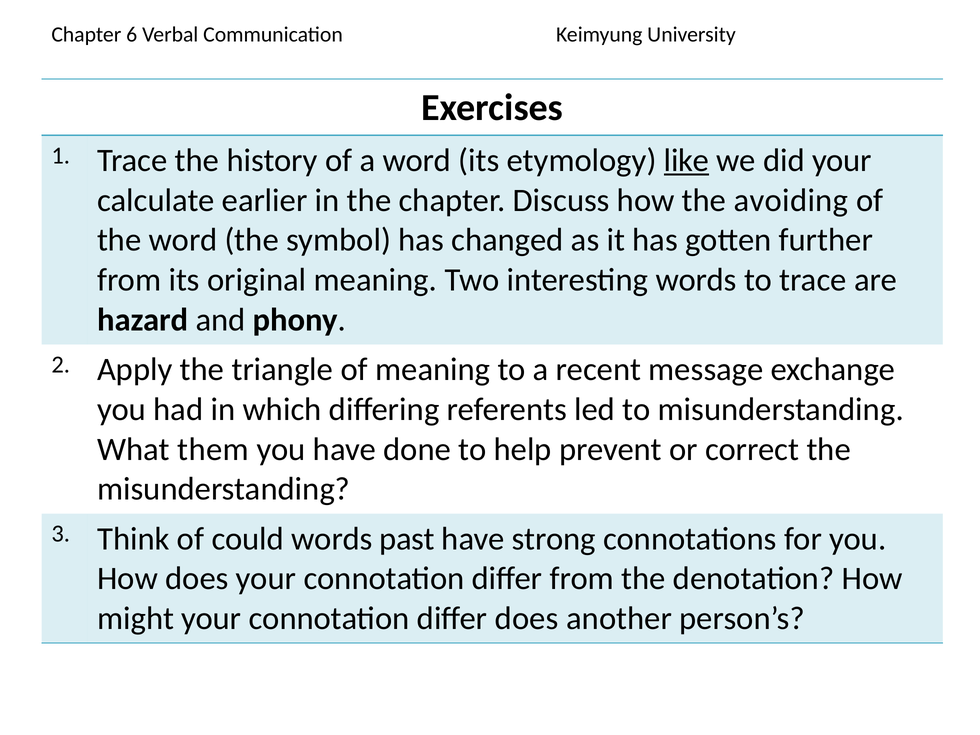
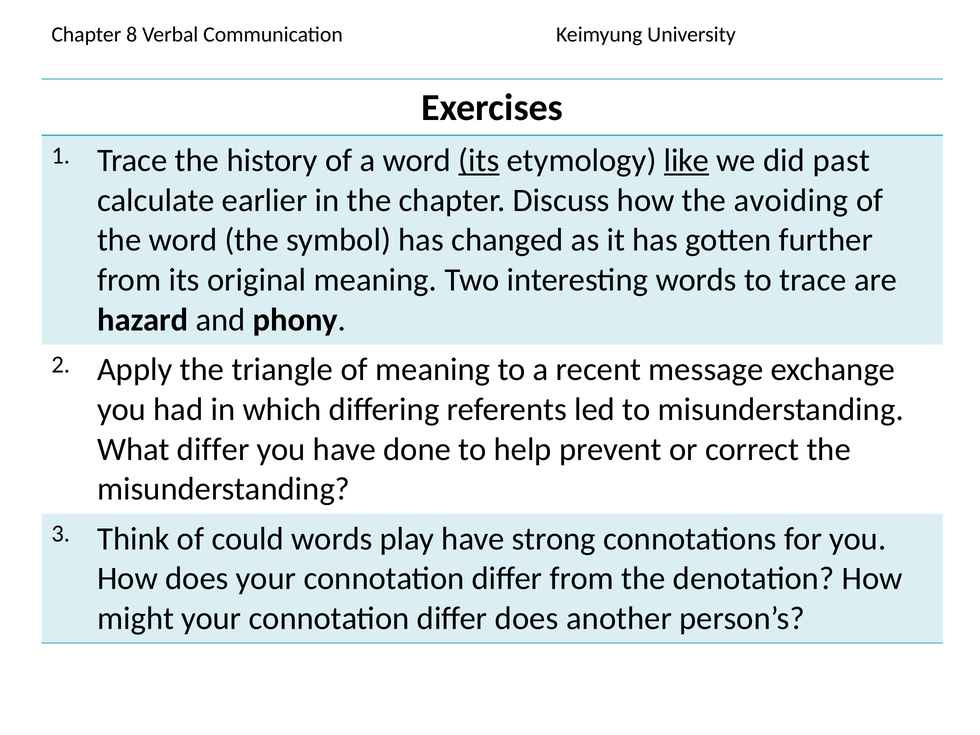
6: 6 -> 8
its at (479, 160) underline: none -> present
did your: your -> past
What them: them -> differ
past: past -> play
